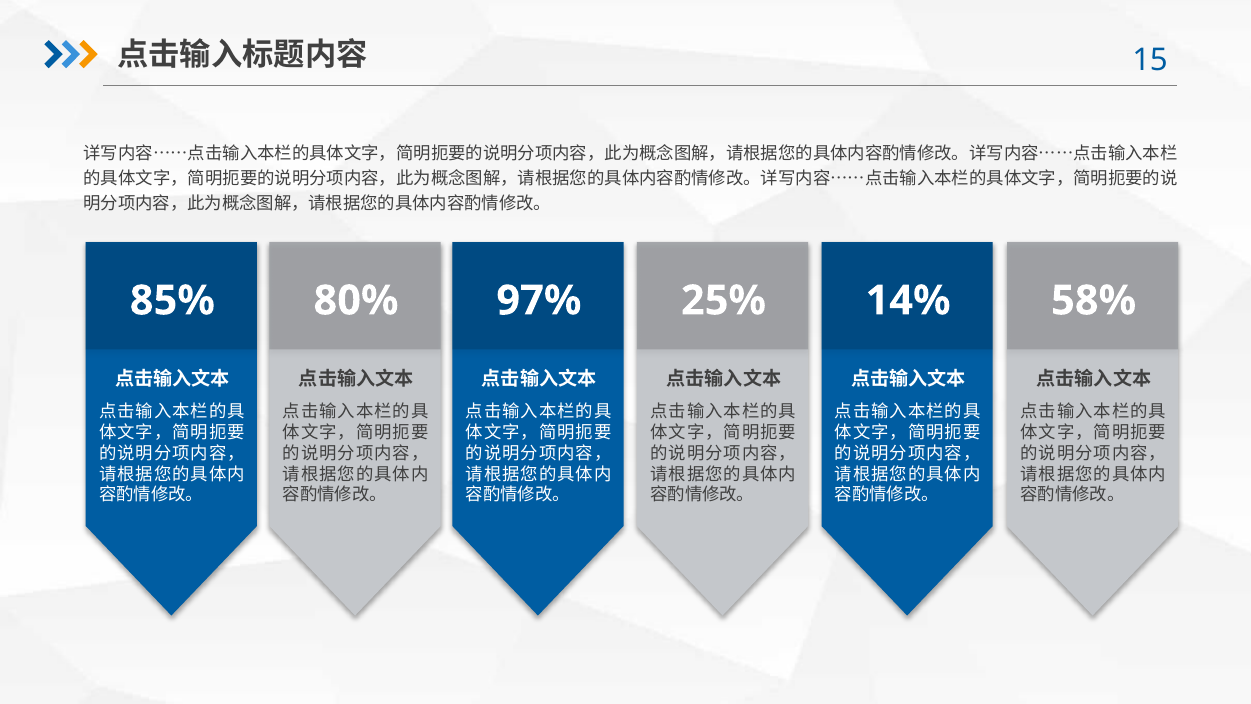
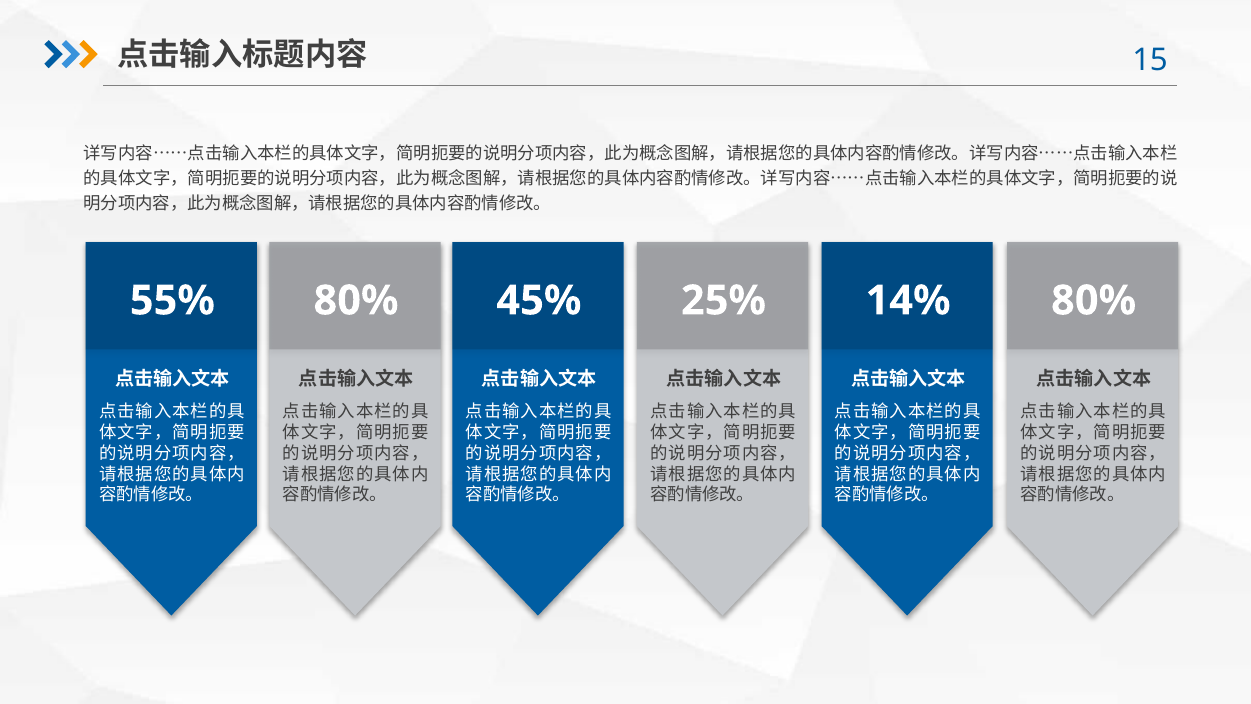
85%: 85% -> 55%
97%: 97% -> 45%
58% at (1094, 301): 58% -> 80%
